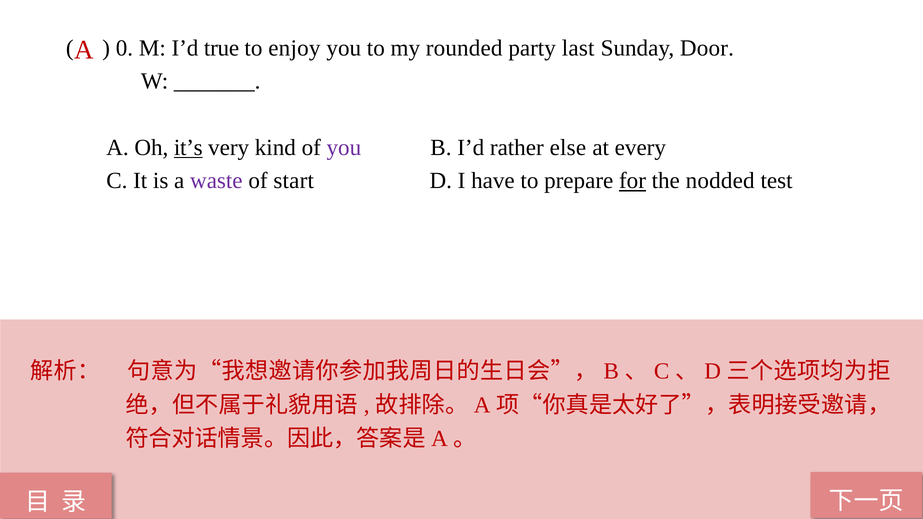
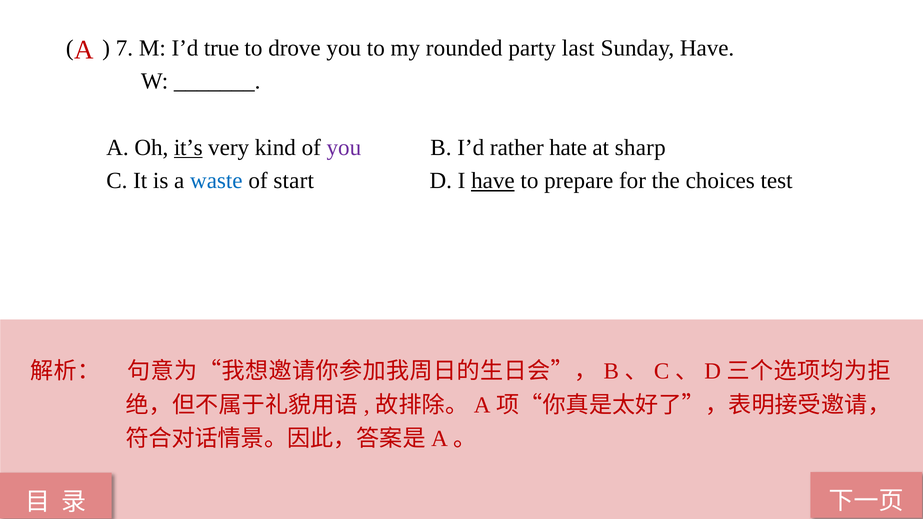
0: 0 -> 7
enjoy: enjoy -> drove
Sunday Door: Door -> Have
else: else -> hate
every: every -> sharp
waste colour: purple -> blue
have at (493, 181) underline: none -> present
for underline: present -> none
nodded: nodded -> choices
